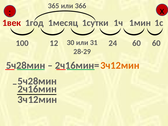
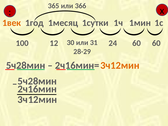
1век colour: red -> orange
